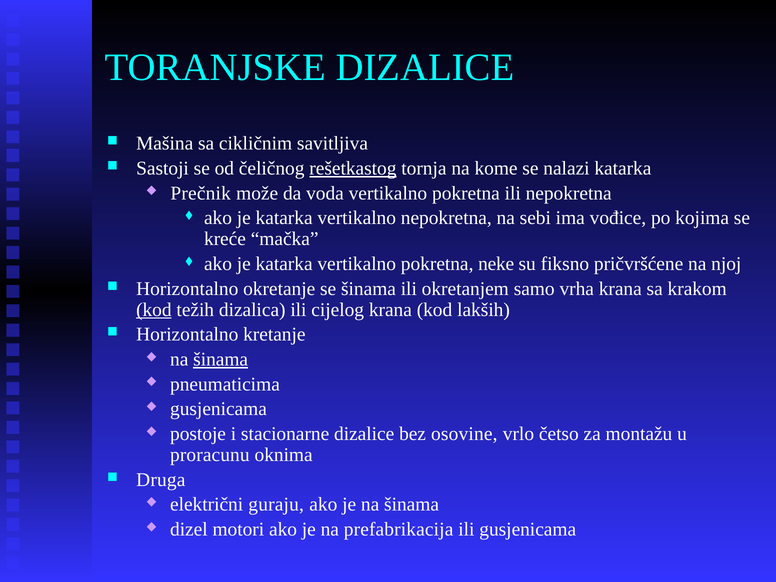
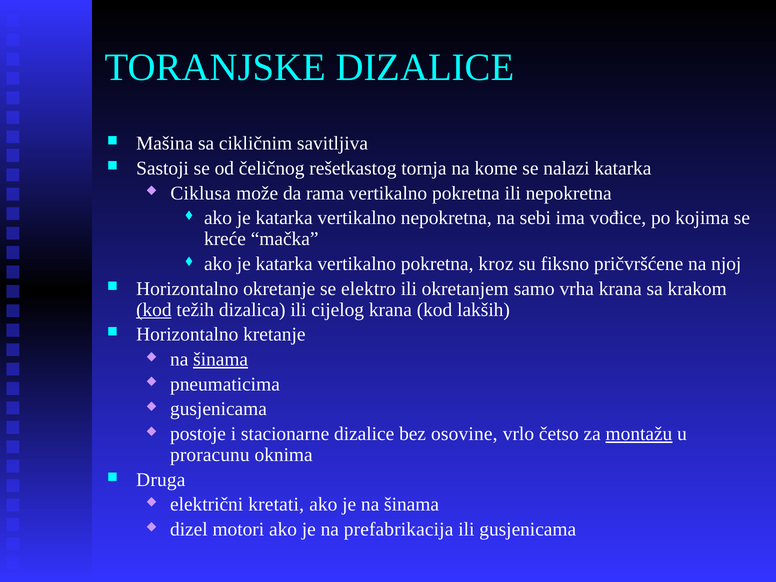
rešetkastog underline: present -> none
Prečnik: Prečnik -> Ciklusa
voda: voda -> rama
neke: neke -> kroz
se šinama: šinama -> elektro
montažu underline: none -> present
guraju: guraju -> kretati
